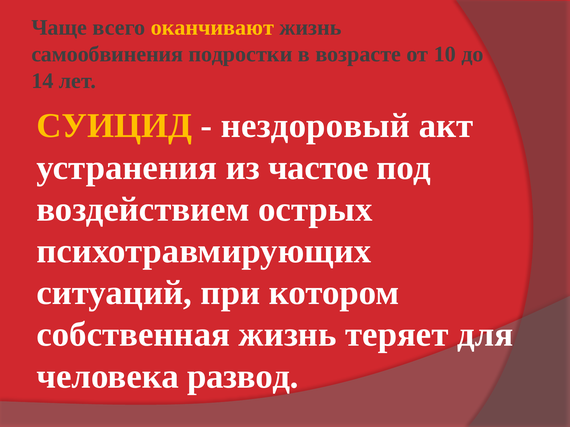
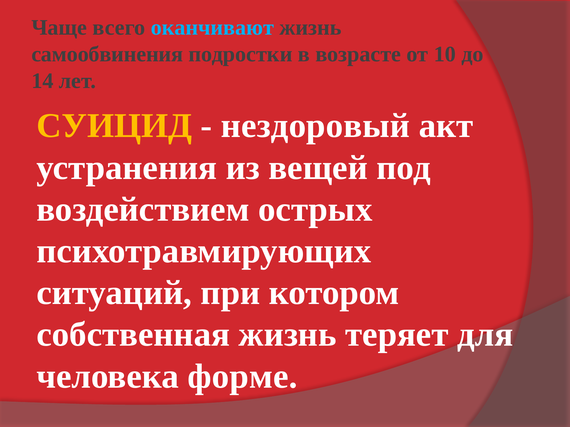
оканчивают colour: yellow -> light blue
частое: частое -> вещей
развод: развод -> форме
